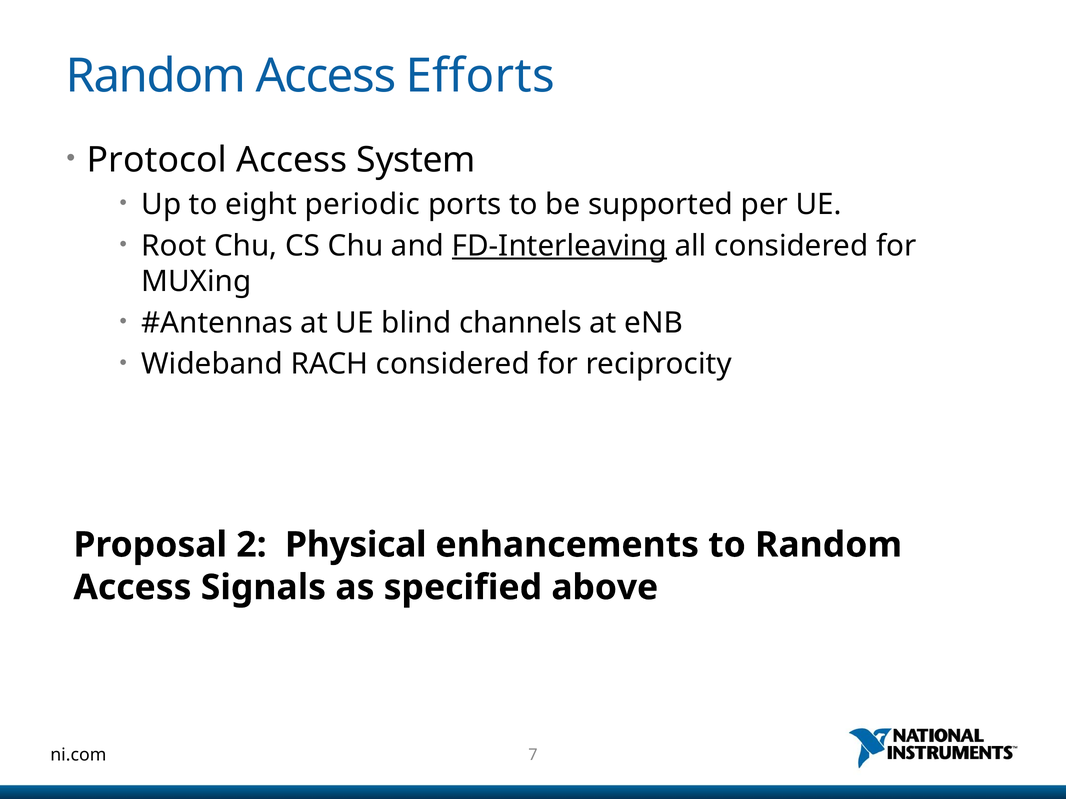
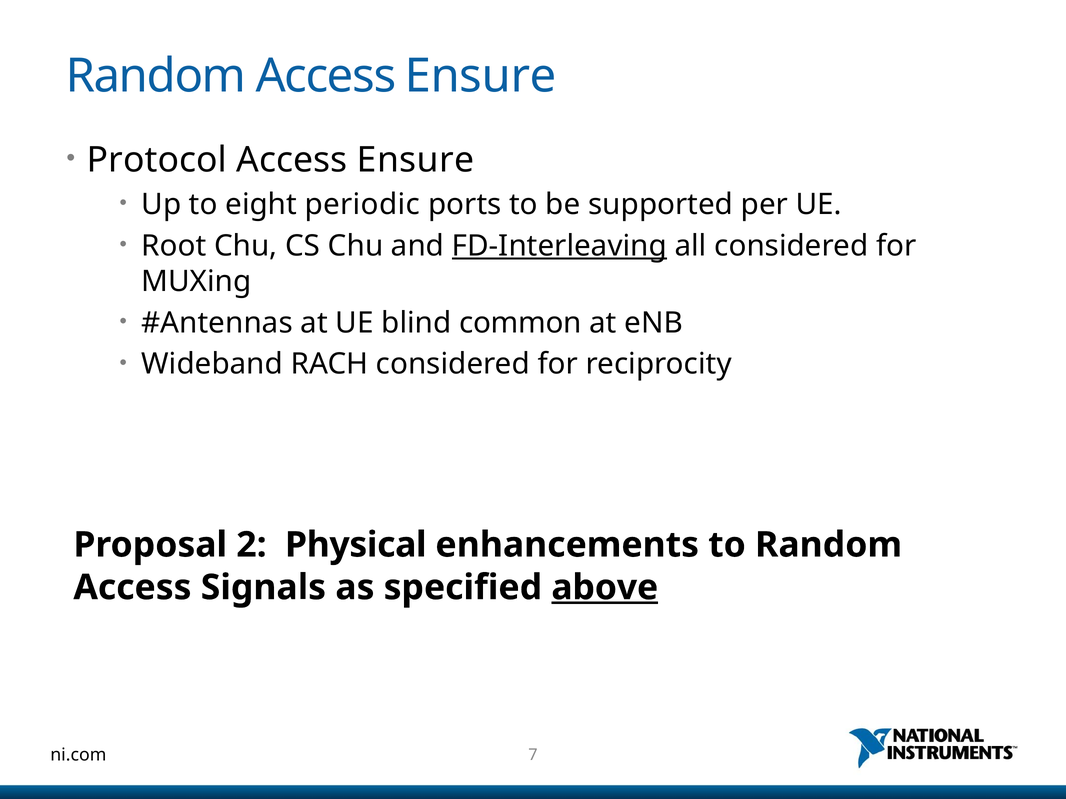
Random Access Efforts: Efforts -> Ensure
System at (416, 160): System -> Ensure
channels: channels -> common
above underline: none -> present
